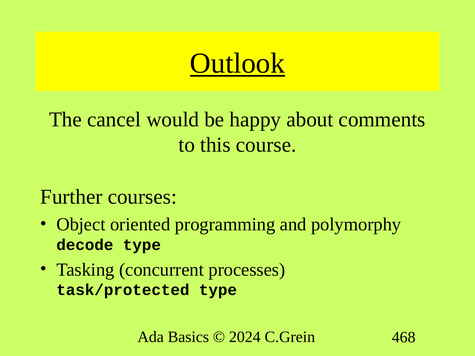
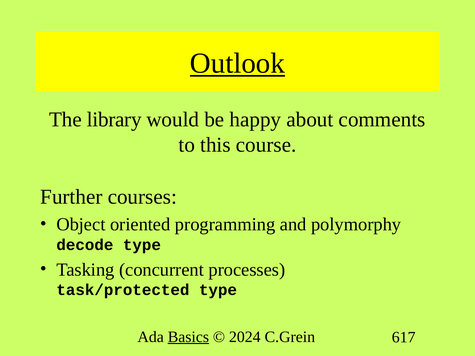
cancel: cancel -> library
Basics underline: none -> present
468: 468 -> 617
